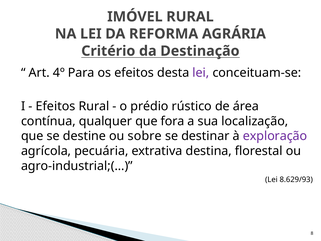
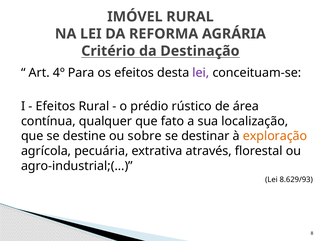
fora: fora -> fato
exploração colour: purple -> orange
destina: destina -> através
